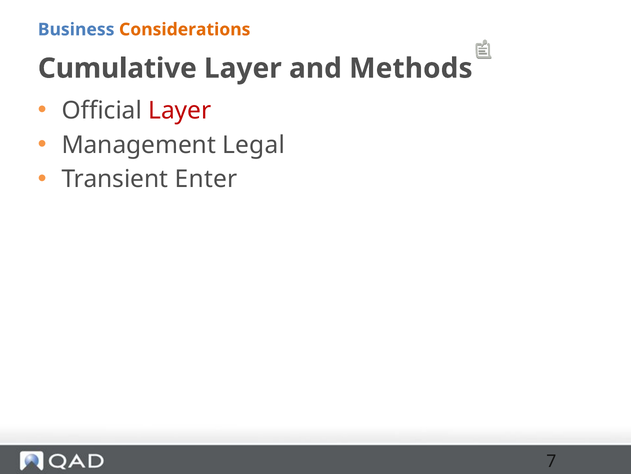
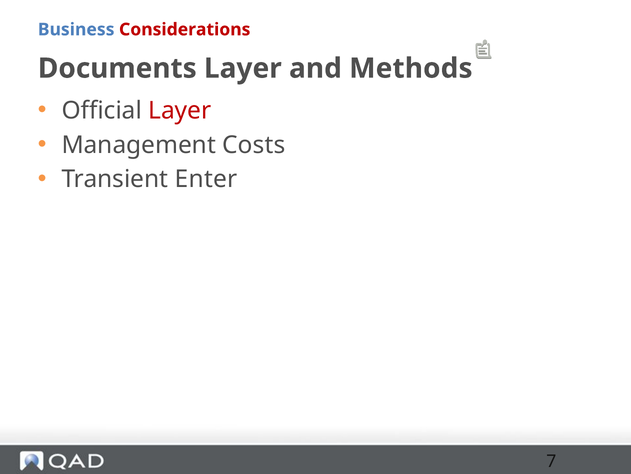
Considerations colour: orange -> red
Cumulative: Cumulative -> Documents
Legal: Legal -> Costs
